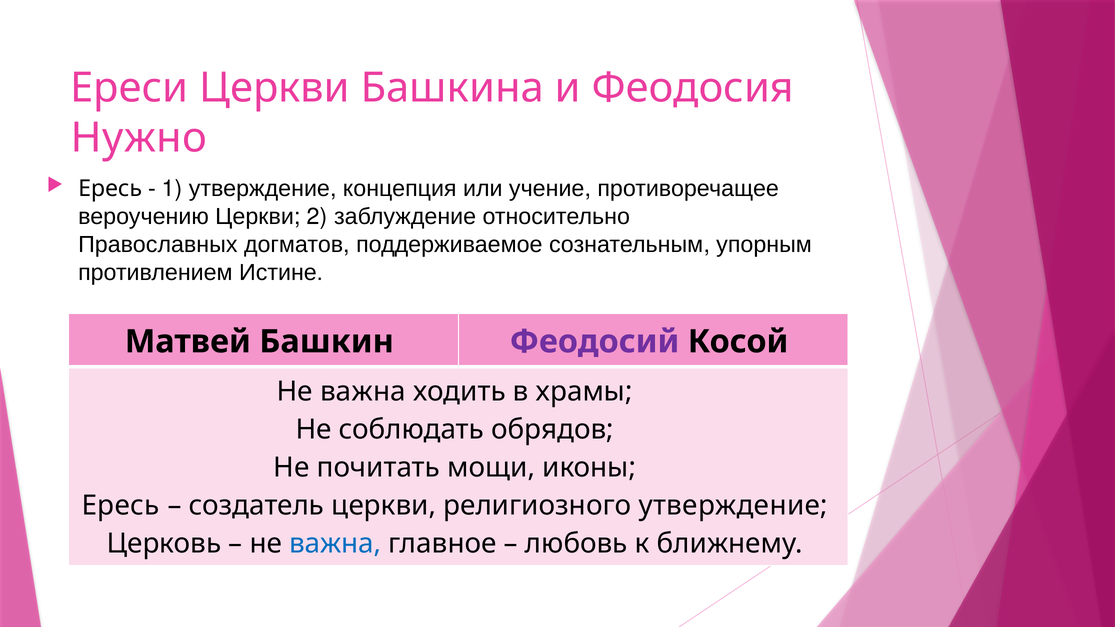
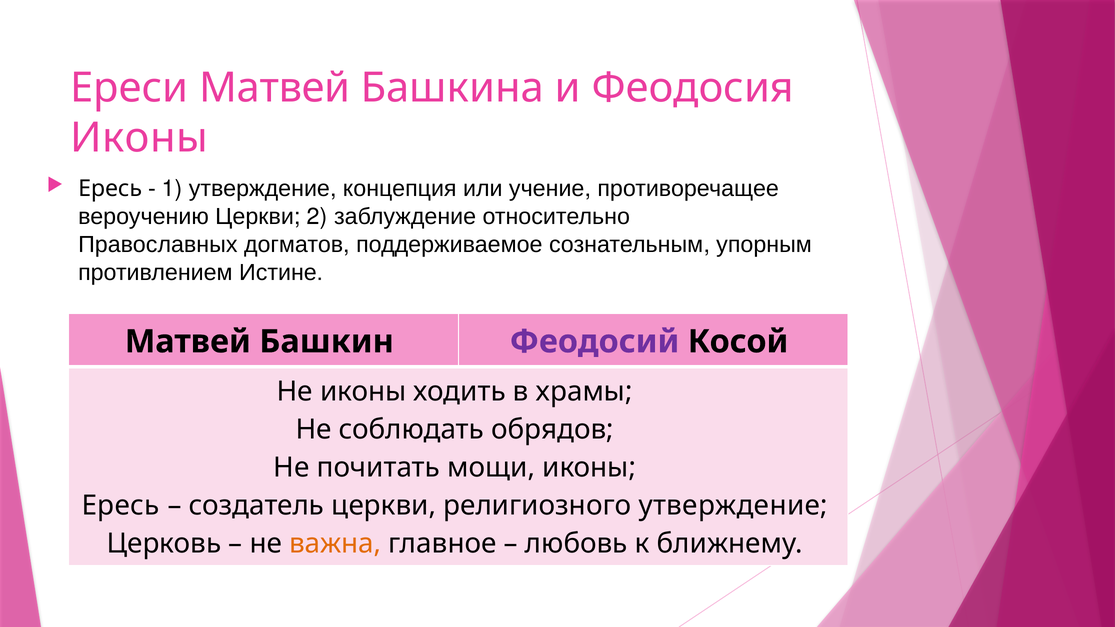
Ереси Церкви: Церкви -> Матвей
Нужно at (139, 138): Нужно -> Иконы
важна at (363, 392): важна -> иконы
важна at (335, 544) colour: blue -> orange
